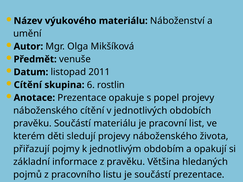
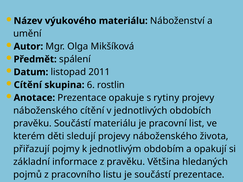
venuše: venuše -> spálení
popel: popel -> rytiny
